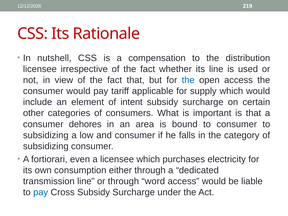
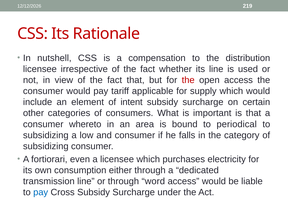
the at (188, 80) colour: blue -> red
dehores: dehores -> whereto
to consumer: consumer -> periodical
